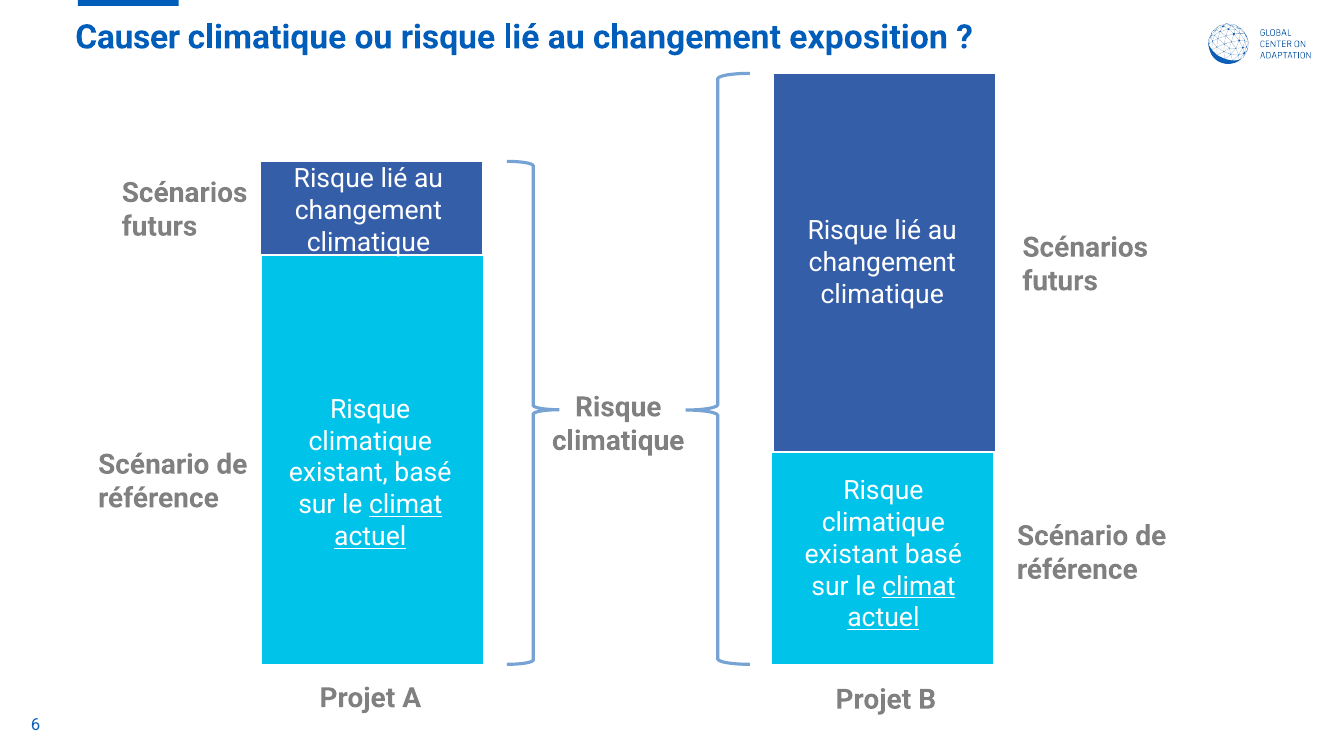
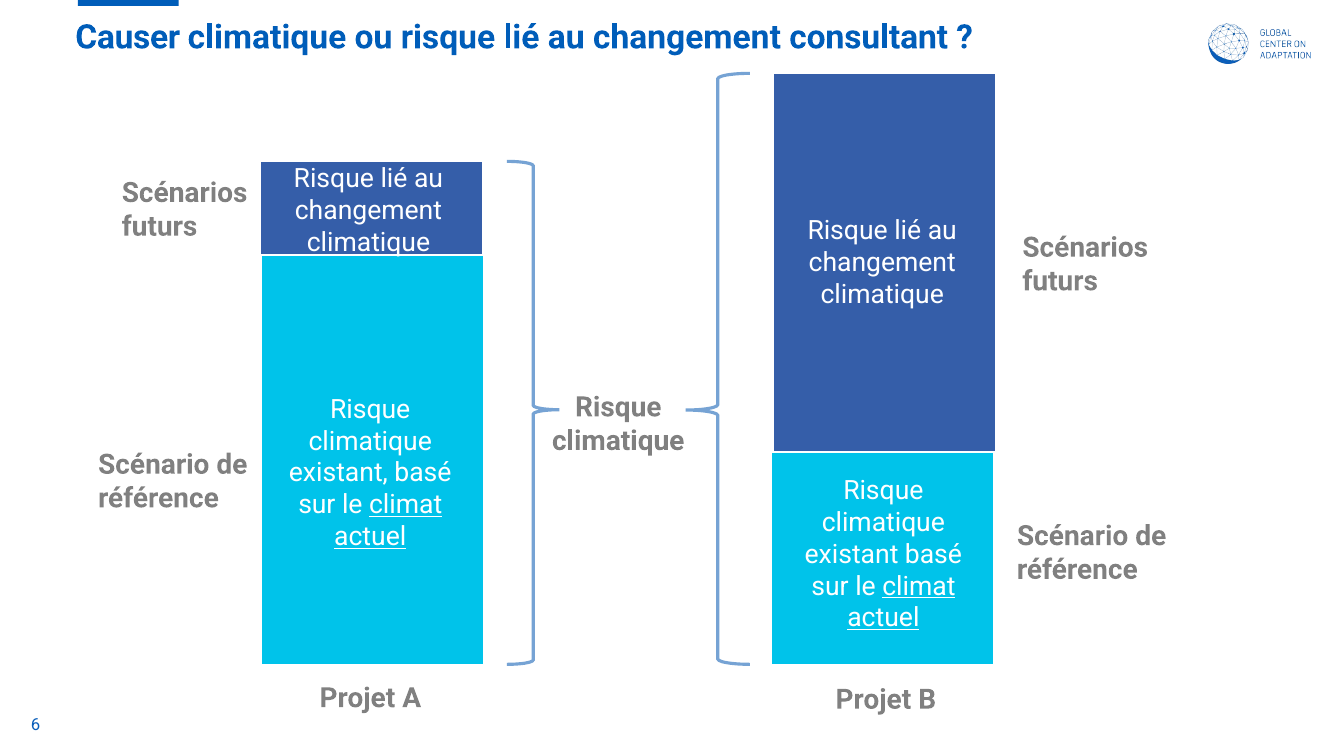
exposition: exposition -> consultant
